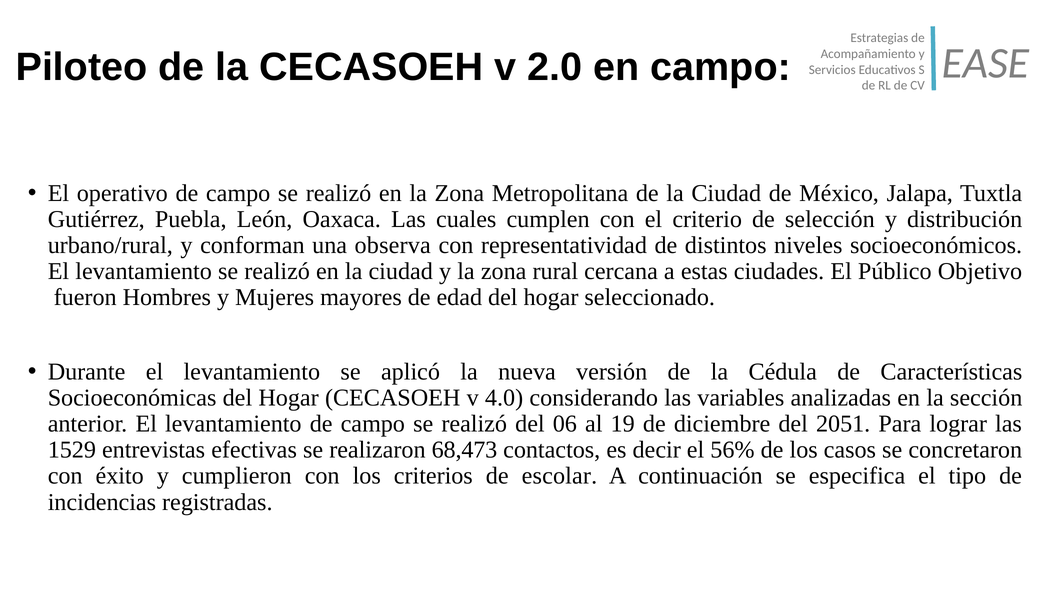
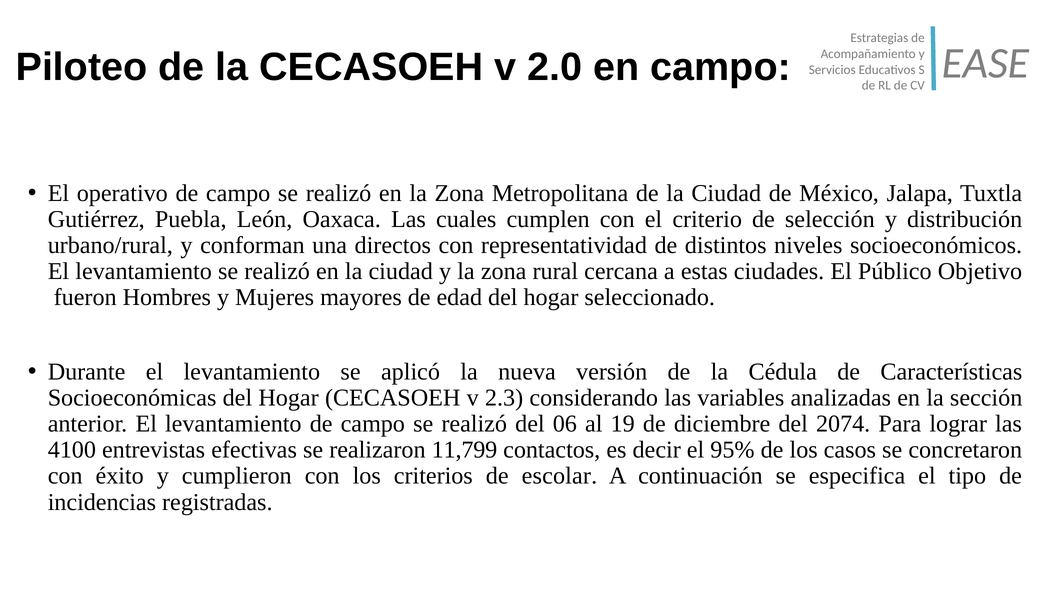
observa: observa -> directos
4.0: 4.0 -> 2.3
2051: 2051 -> 2074
1529: 1529 -> 4100
68,473: 68,473 -> 11,799
56%: 56% -> 95%
